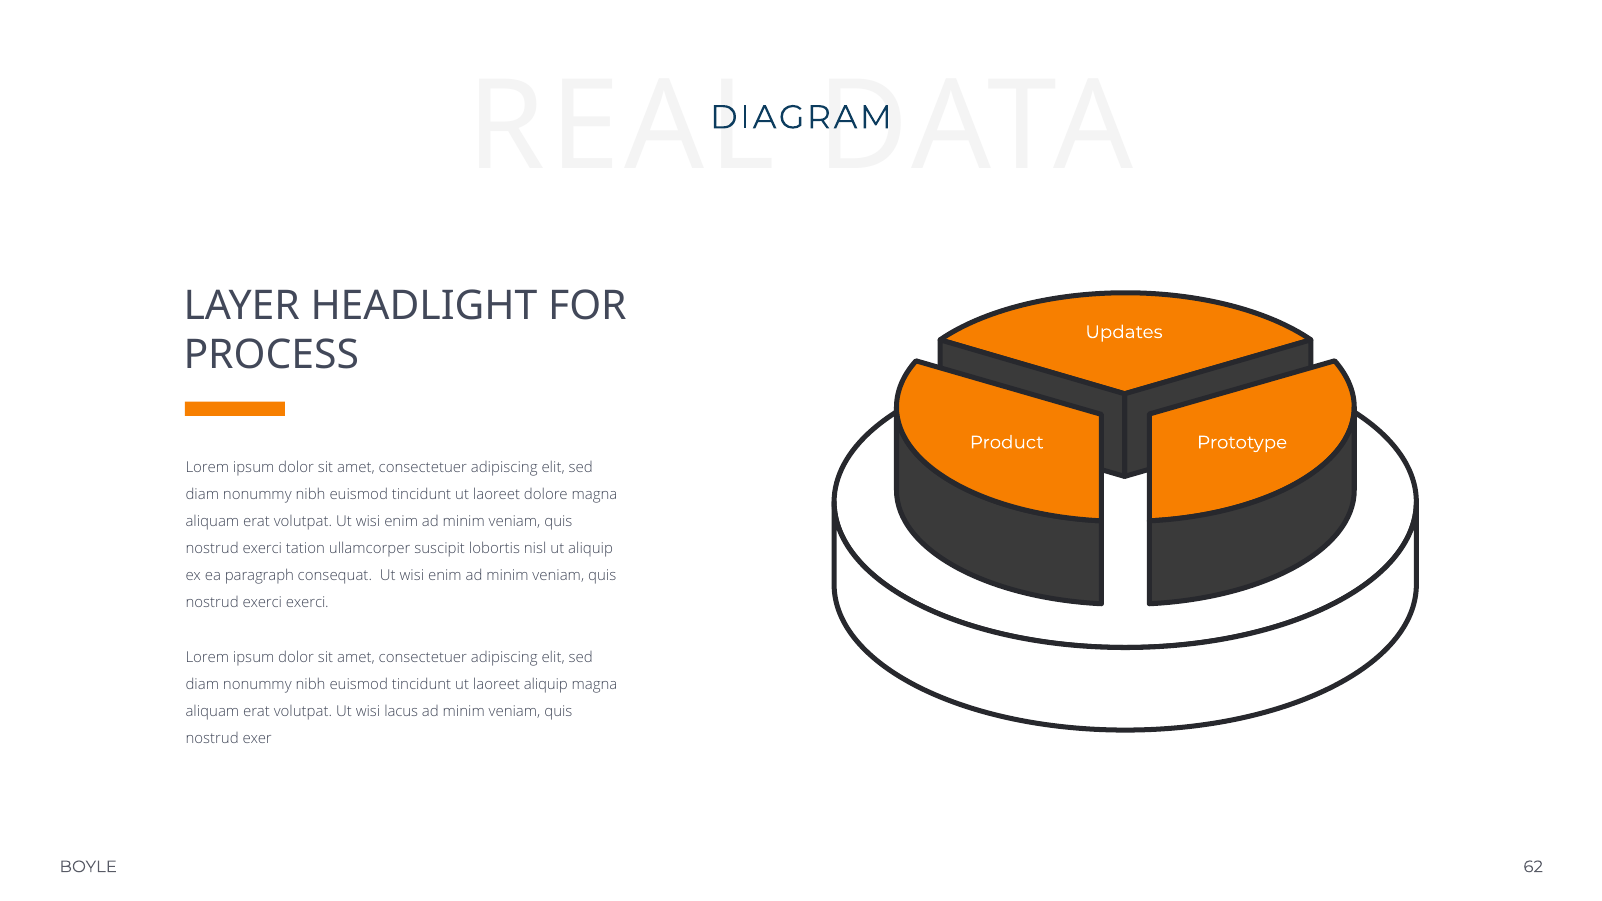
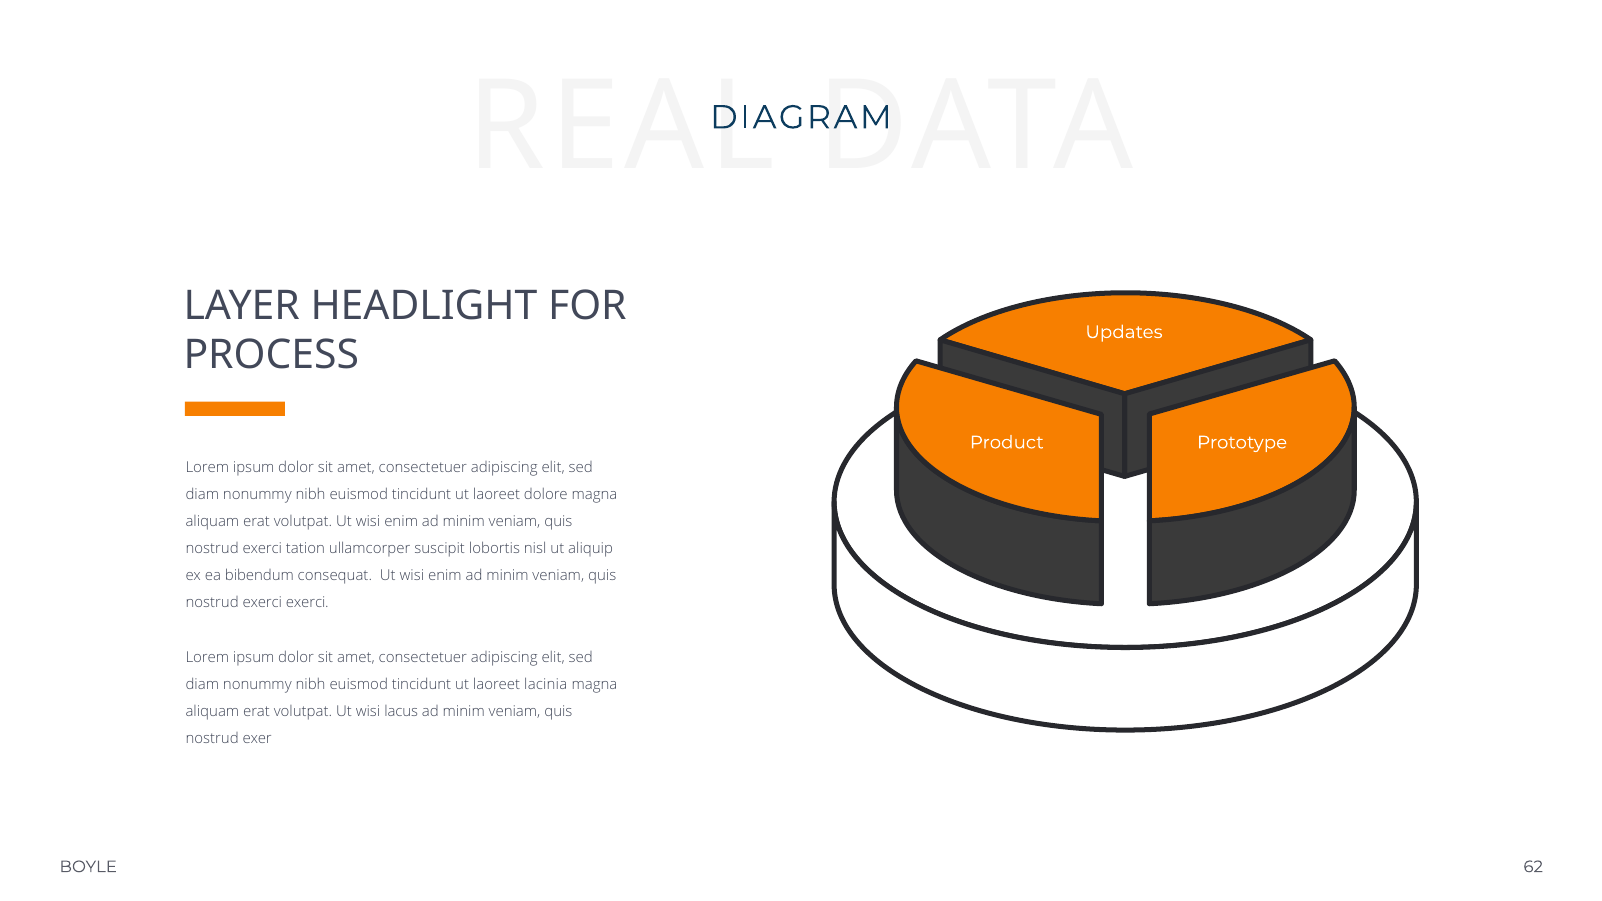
paragraph: paragraph -> bibendum
laoreet aliquip: aliquip -> lacinia
